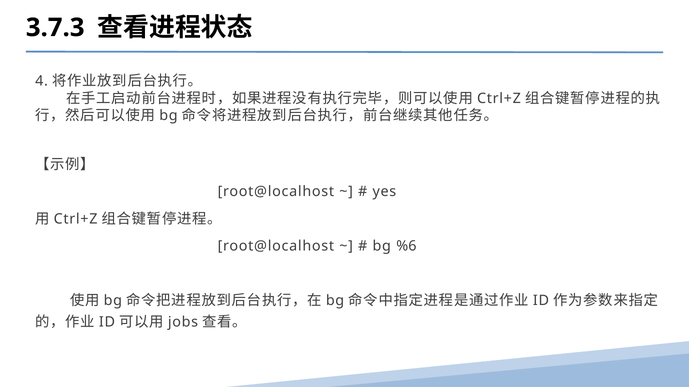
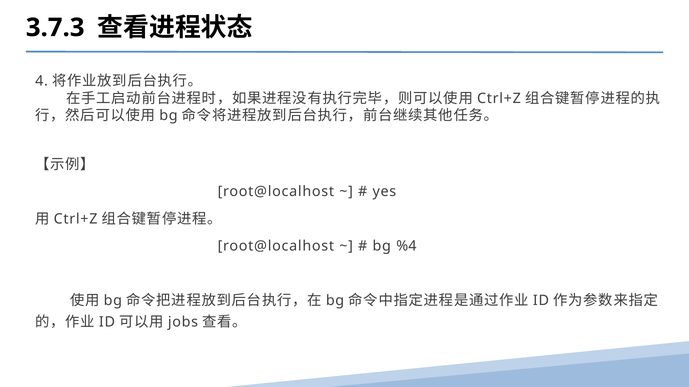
%6: %6 -> %4
